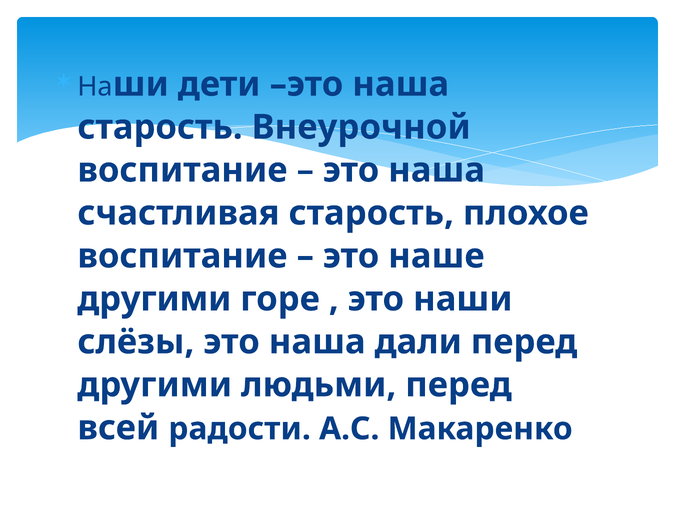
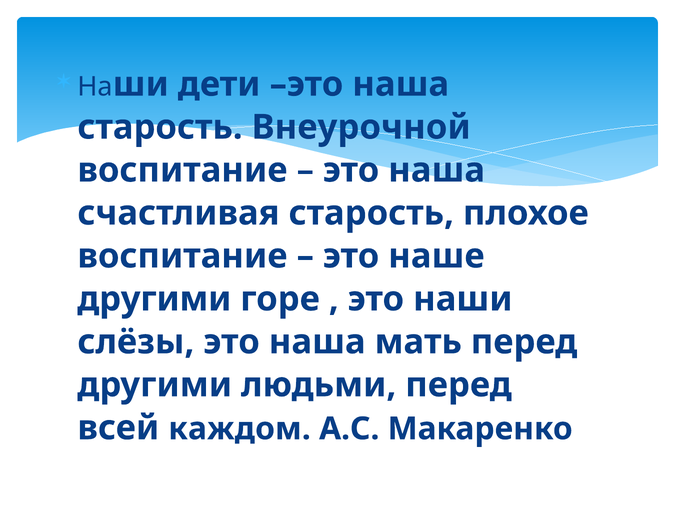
дали: дали -> мать
радости: радости -> каждом
